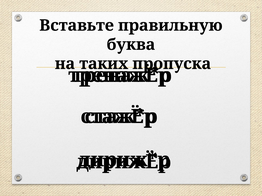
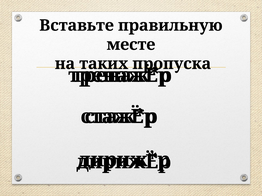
буква: буква -> месте
